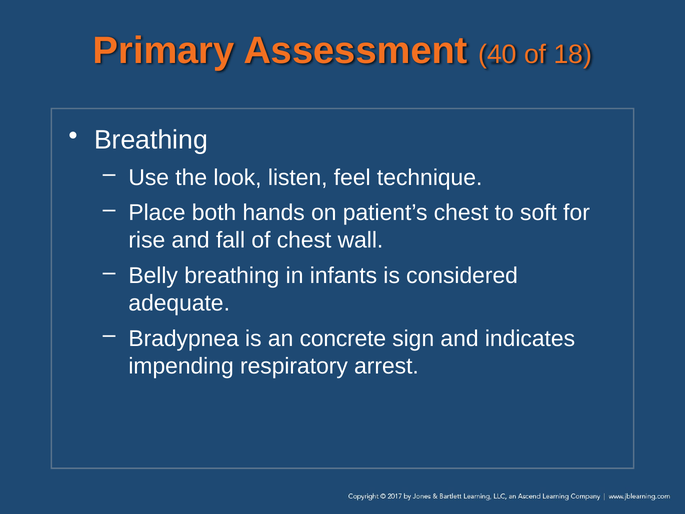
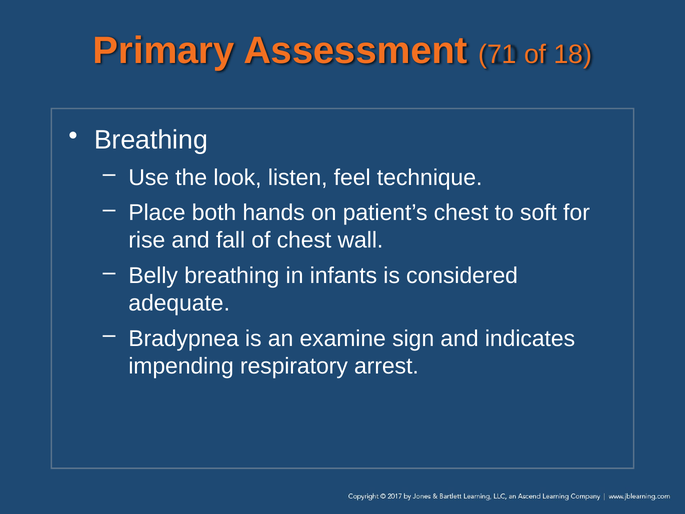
40: 40 -> 71
concrete: concrete -> examine
